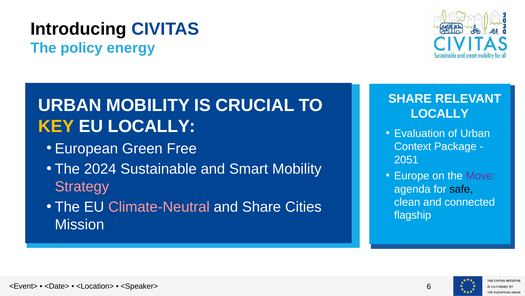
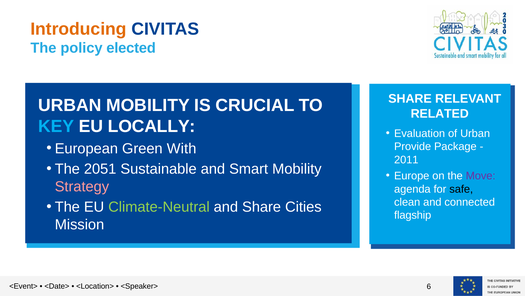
Introducing colour: black -> orange
energy: energy -> elected
LOCALLY at (440, 113): LOCALLY -> RELATED
KEY colour: yellow -> light blue
Free: Free -> With
Context: Context -> Provide
2051: 2051 -> 2011
2024: 2024 -> 2051
Climate-Neutral colour: pink -> light green
